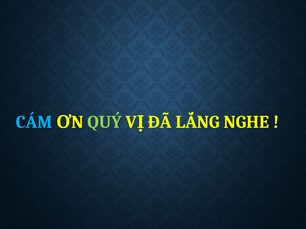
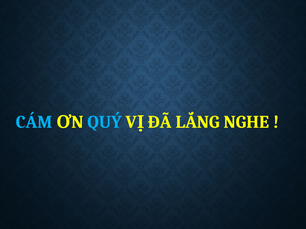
QUÝ colour: light green -> light blue
